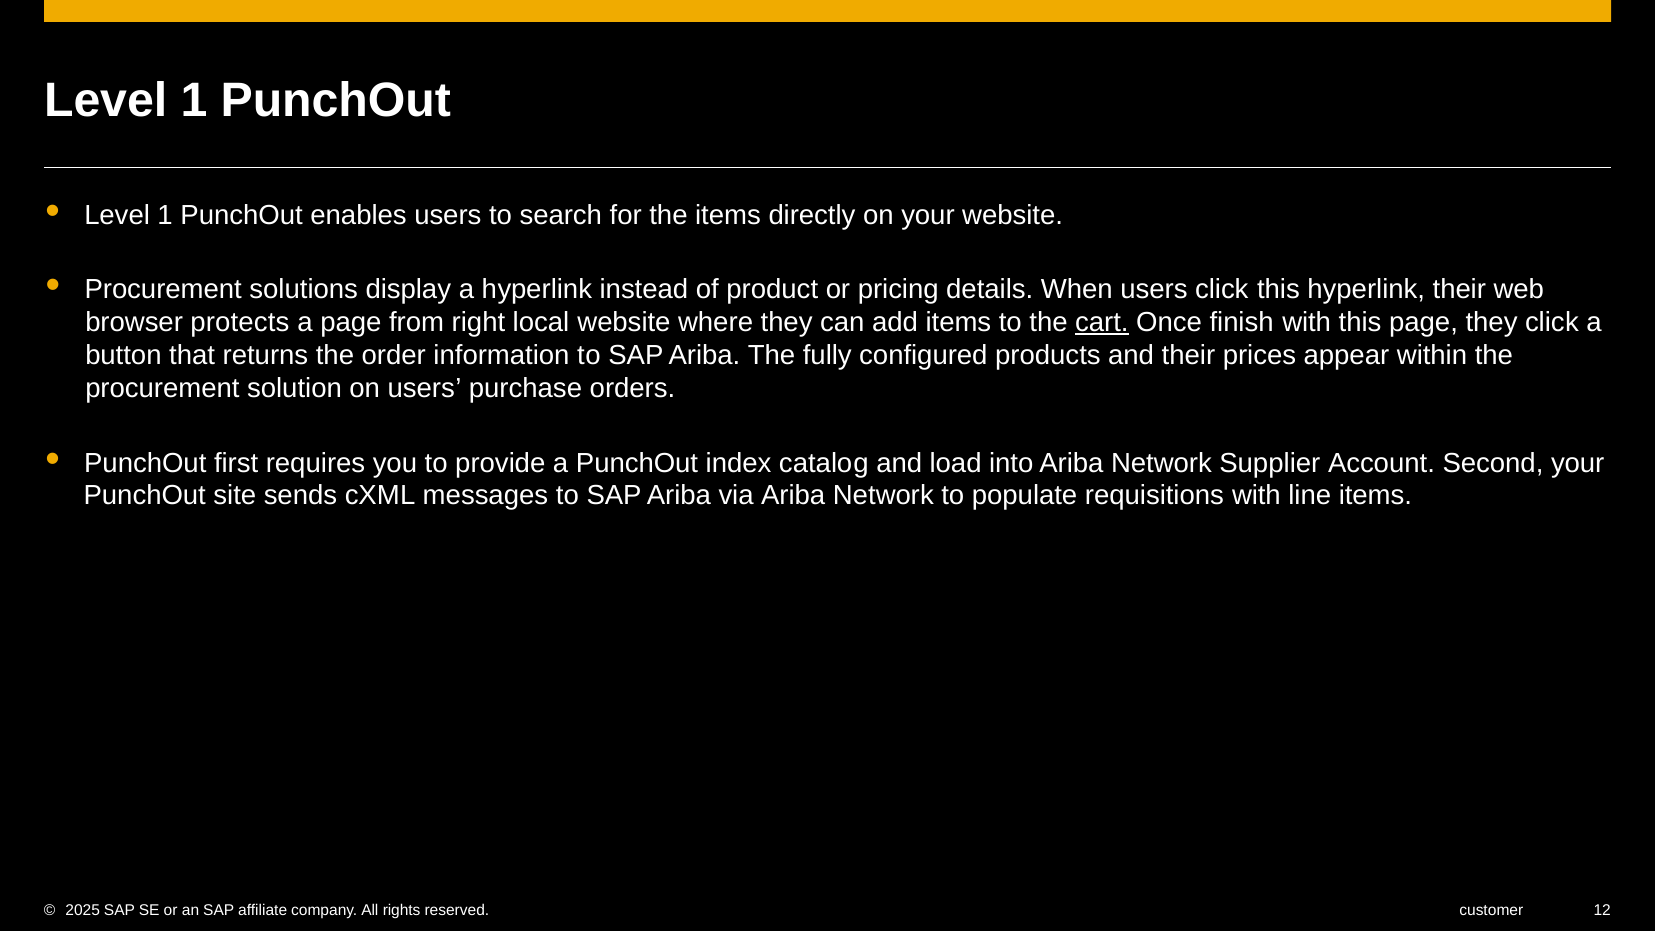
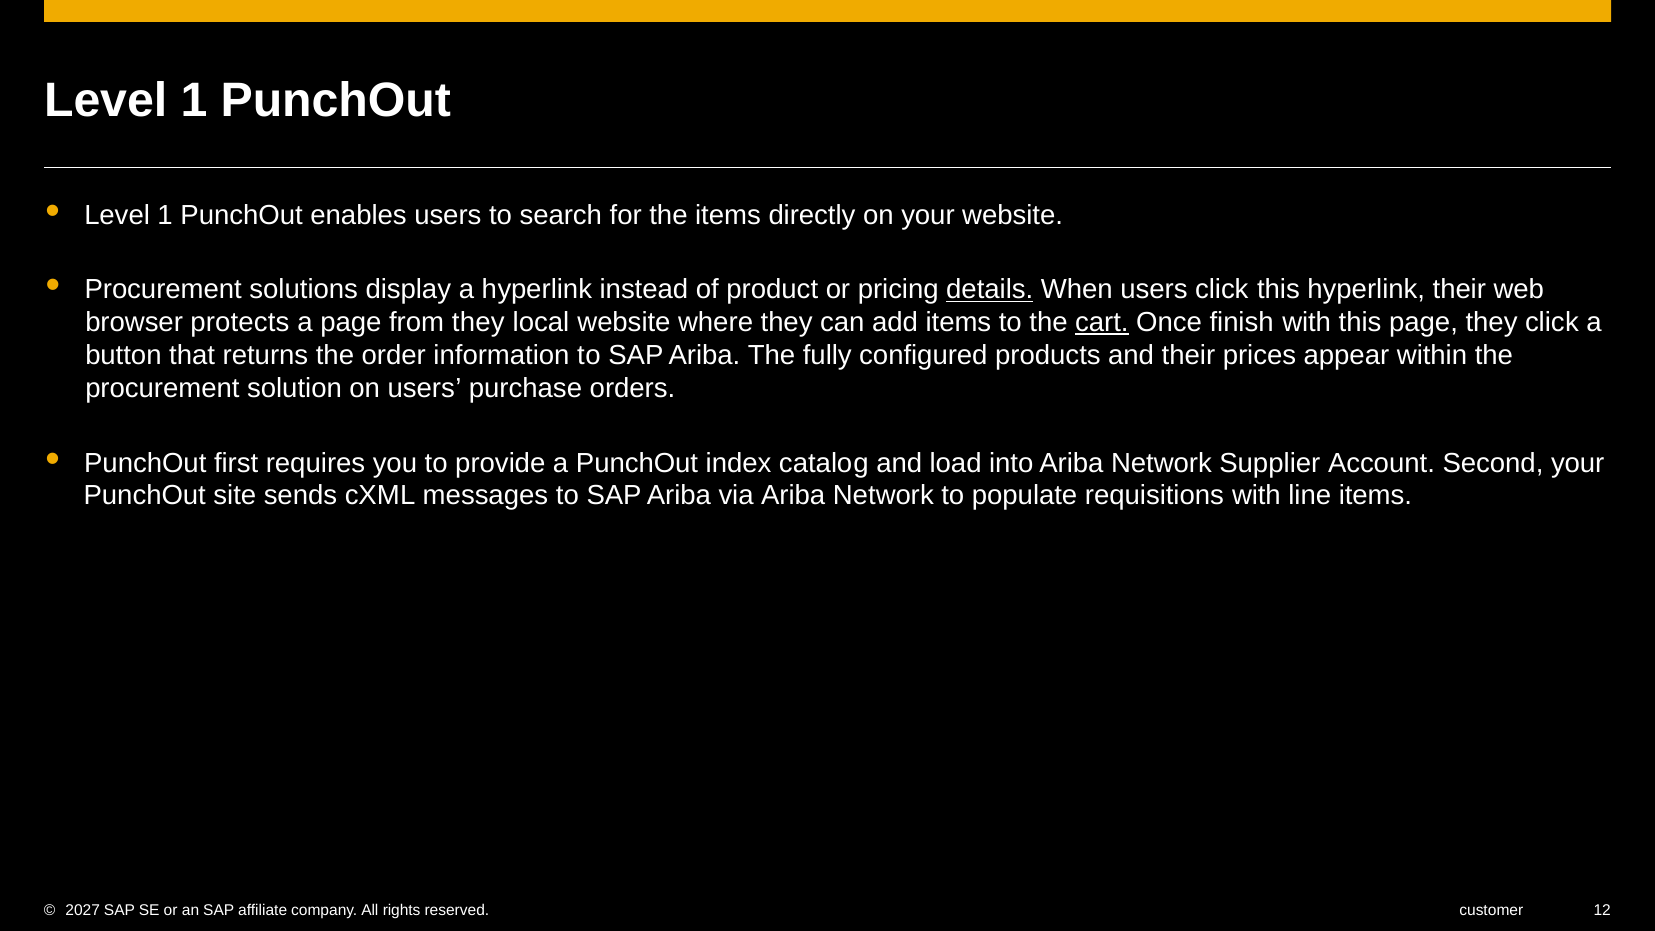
details underline: none -> present
from right: right -> they
2025: 2025 -> 2027
